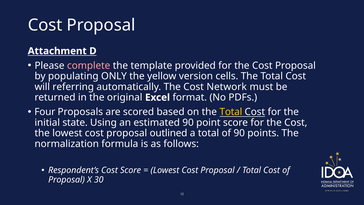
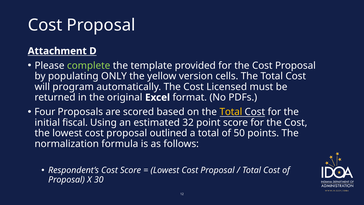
complete colour: pink -> light green
referring: referring -> program
Network: Network -> Licensed
state: state -> fiscal
estimated 90: 90 -> 32
of 90: 90 -> 50
